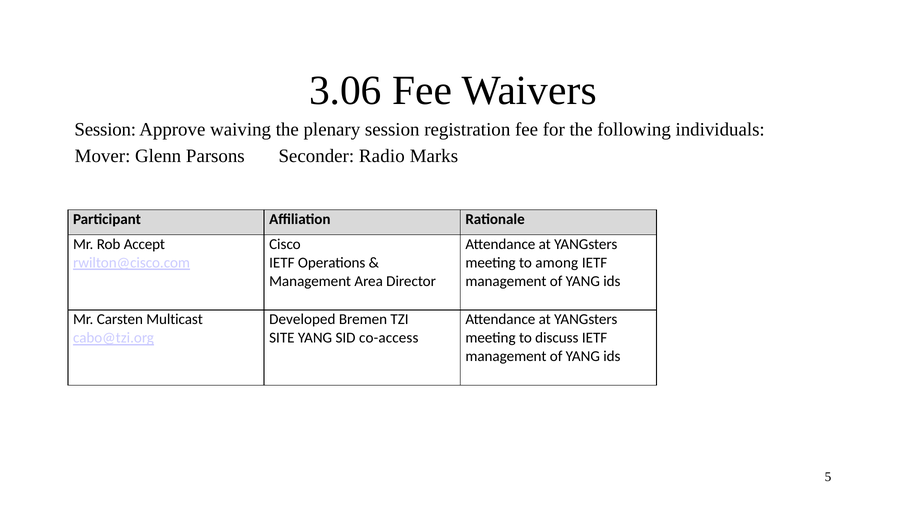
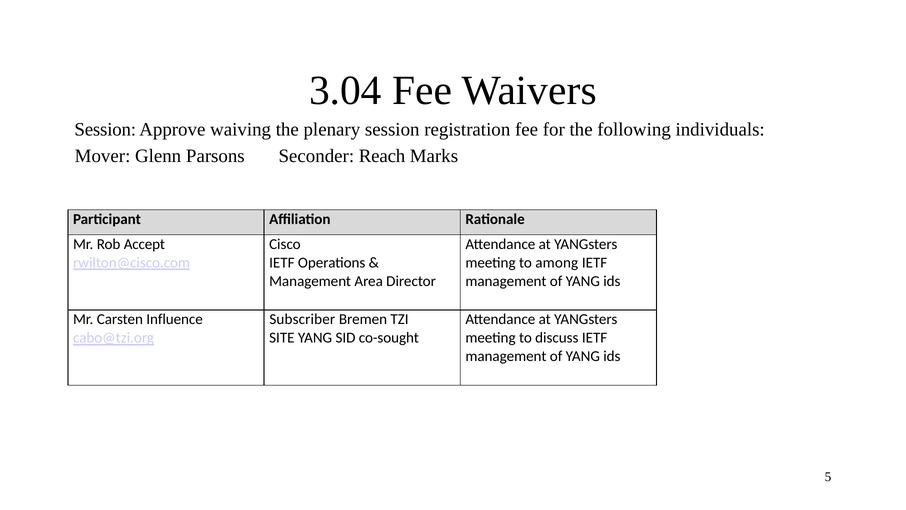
3.06: 3.06 -> 3.04
Radio: Radio -> Reach
Multicast: Multicast -> Influence
Developed: Developed -> Subscriber
co-access: co-access -> co-sought
